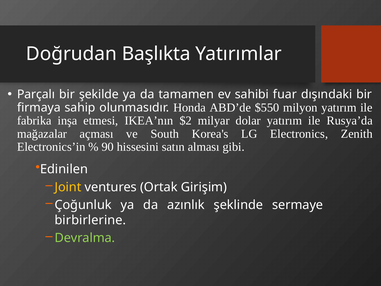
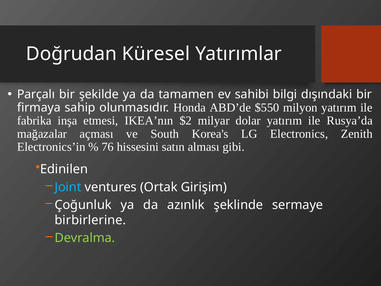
Başlıkta: Başlıkta -> Küresel
fuar: fuar -> bilgi
90: 90 -> 76
Joint colour: yellow -> light blue
